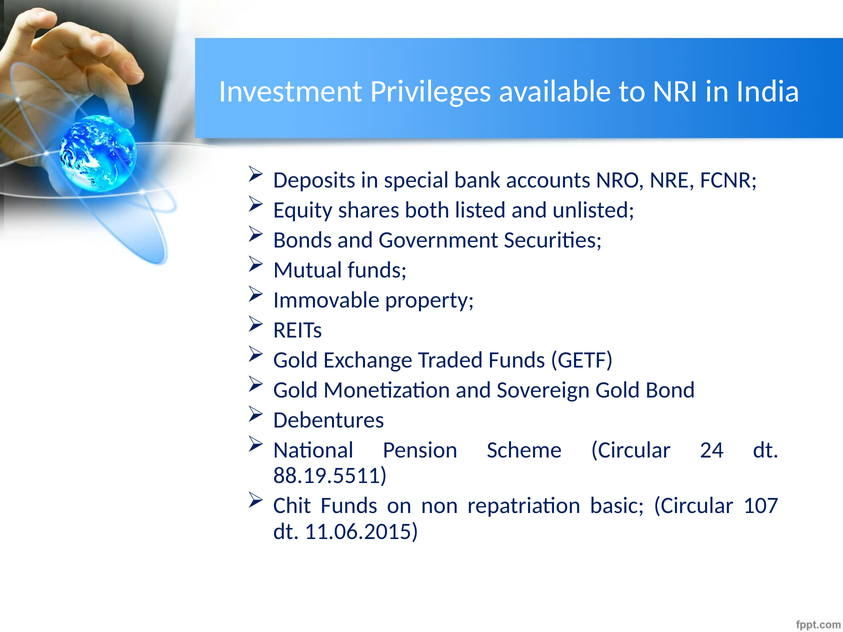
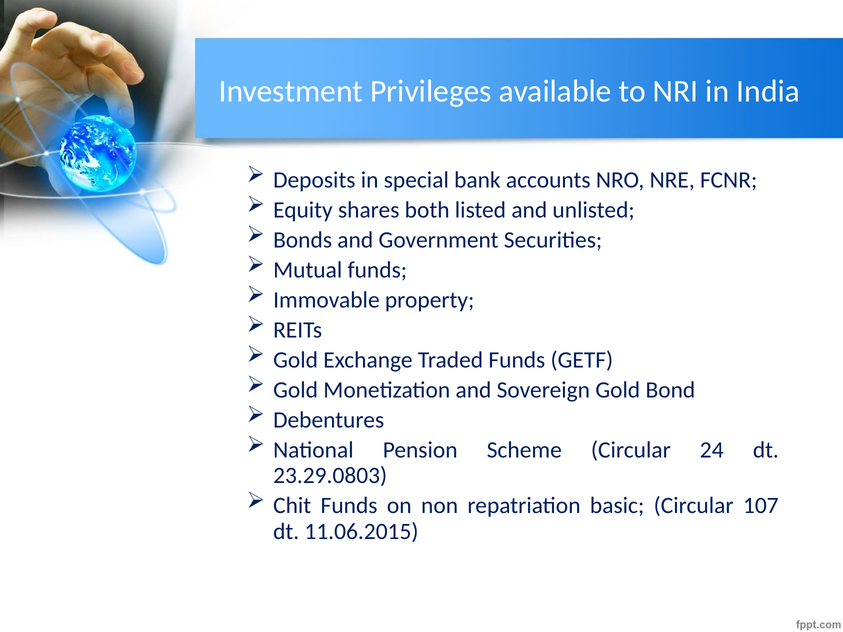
88.19.5511: 88.19.5511 -> 23.29.0803
